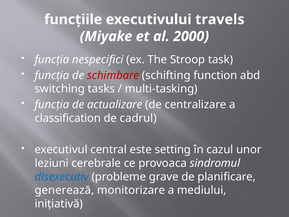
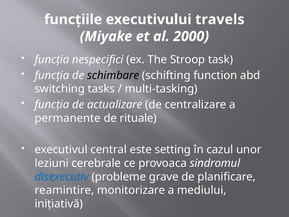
schimbare colour: red -> black
classification: classification -> permanente
cadrul: cadrul -> rituale
generează: generează -> reamintire
